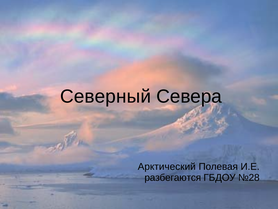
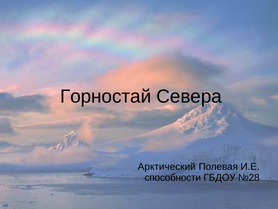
Северный: Северный -> Горностай
разбегаются: разбегаются -> способности
